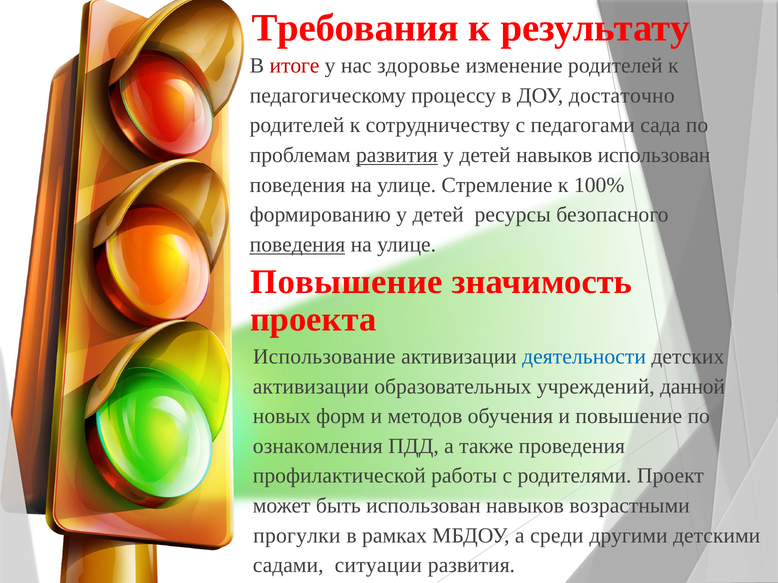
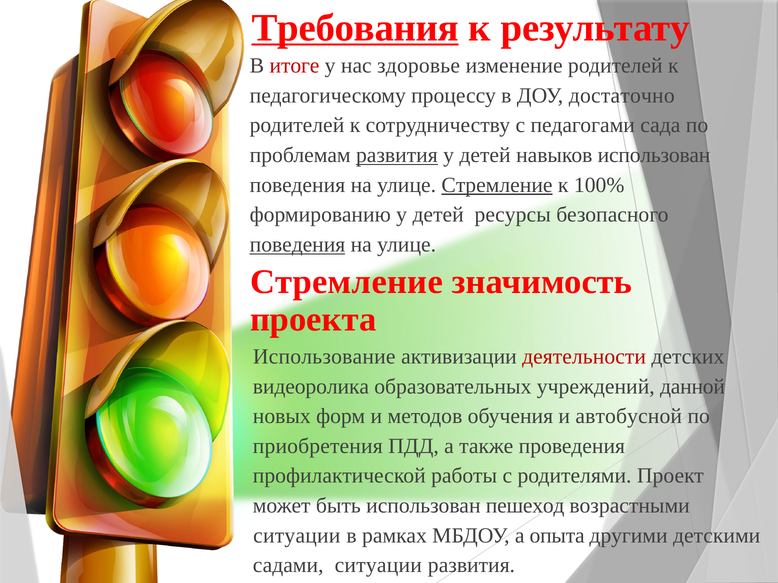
Требования underline: none -> present
Стремление at (497, 185) underline: none -> present
Повышение at (347, 282): Повышение -> Стремление
деятельности colour: blue -> red
активизации at (311, 387): активизации -> видеоролика
и повышение: повышение -> автобусной
ознакомления: ознакомления -> приобретения
использован навыков: навыков -> пешеход
прогулки at (297, 536): прогулки -> ситуации
среди: среди -> опыта
